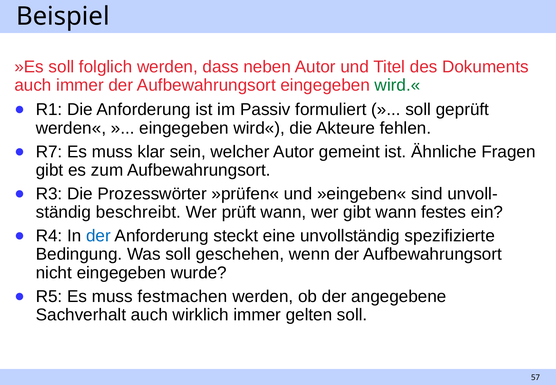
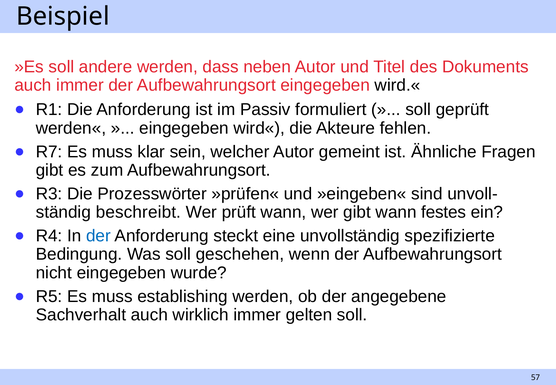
folglich: folglich -> andere
wird.« colour: green -> black
festmachen: festmachen -> establishing
